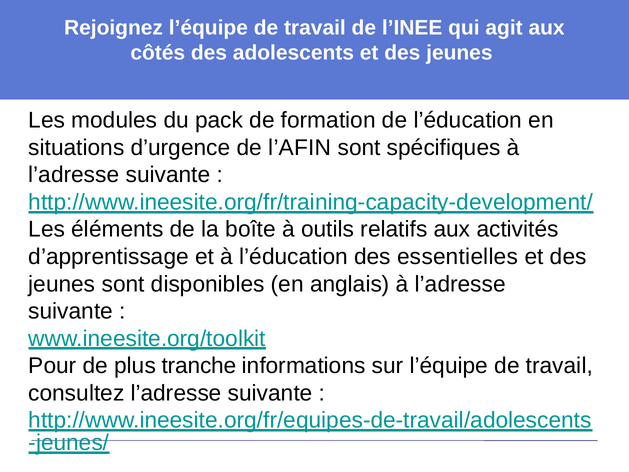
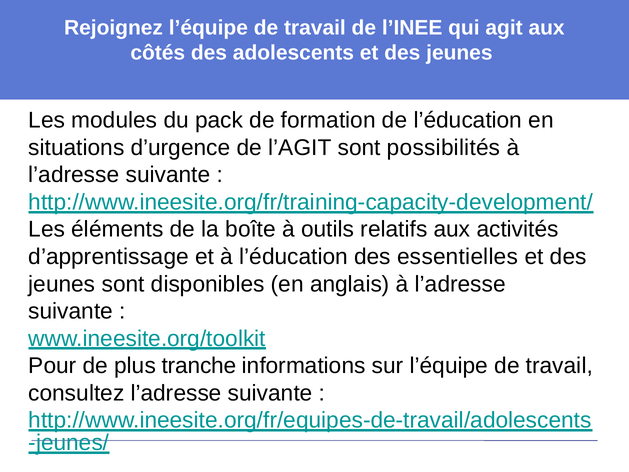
l’AFIN: l’AFIN -> l’AGIT
spécifiques: spécifiques -> possibilités
